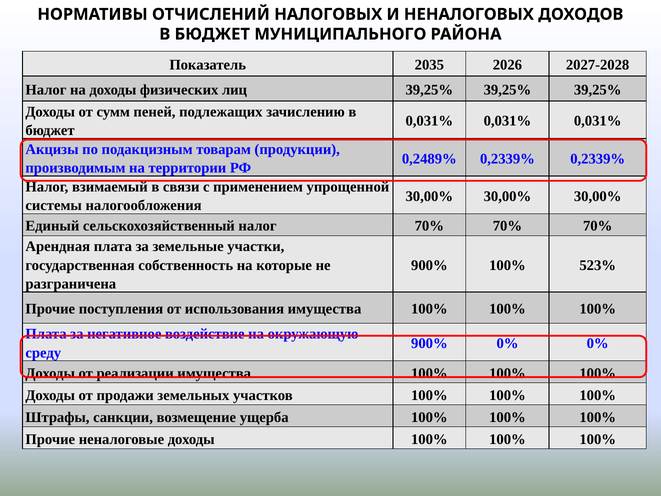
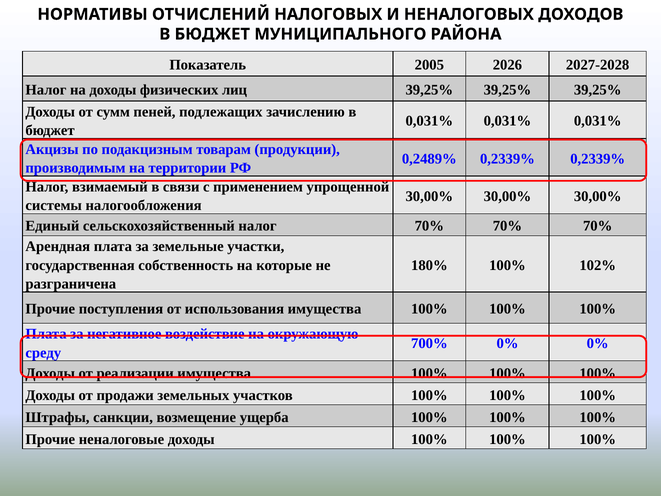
2035: 2035 -> 2005
900% at (429, 265): 900% -> 180%
523%: 523% -> 102%
900% at (429, 343): 900% -> 700%
